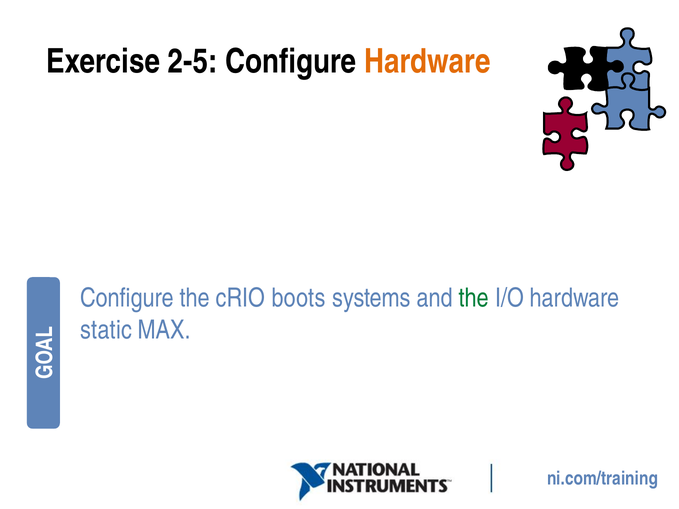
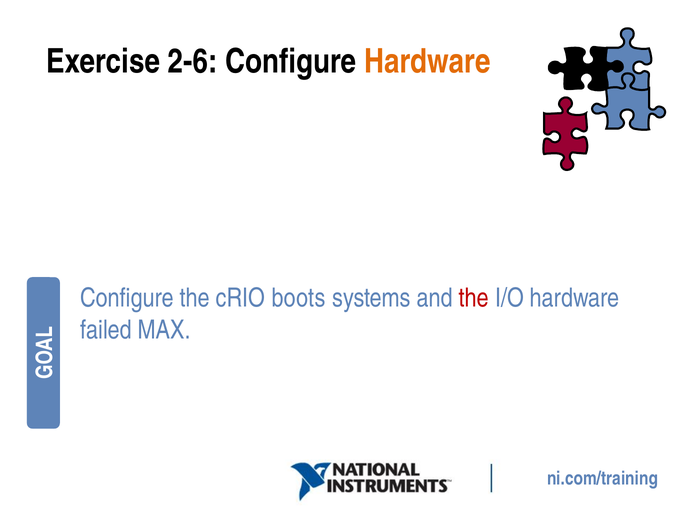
2-5: 2-5 -> 2-6
the at (474, 298) colour: green -> red
static: static -> failed
